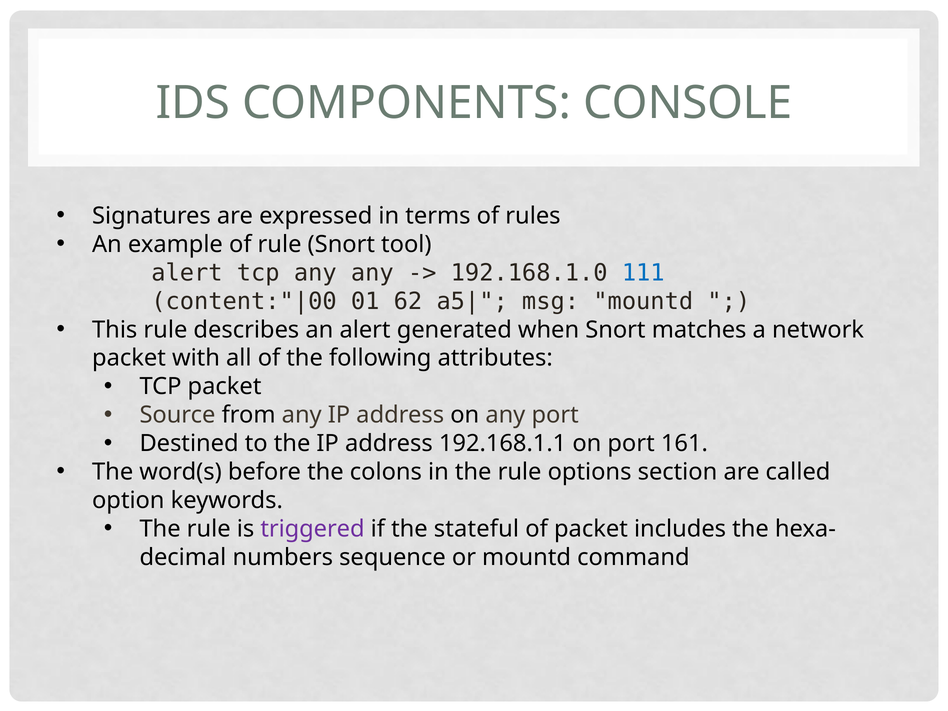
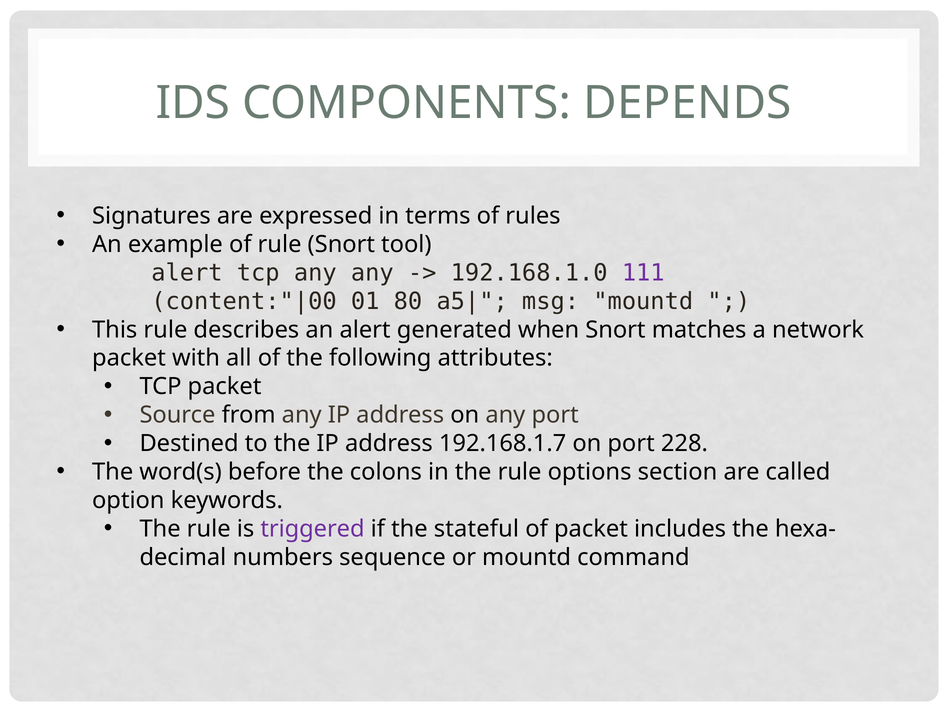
CONSOLE: CONSOLE -> DEPENDS
111 colour: blue -> purple
62: 62 -> 80
192.168.1.1: 192.168.1.1 -> 192.168.1.7
161: 161 -> 228
